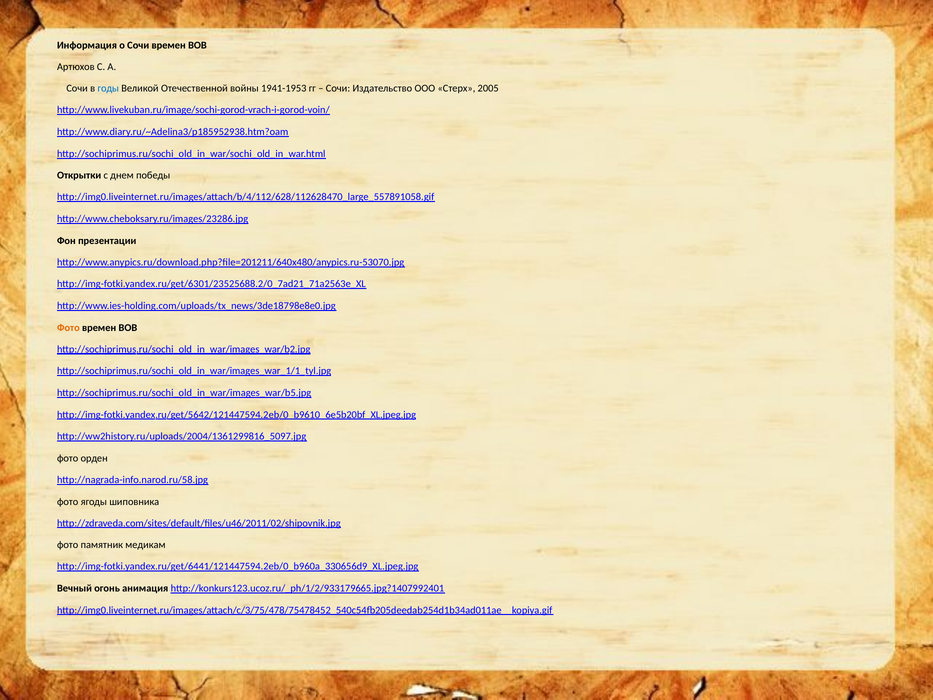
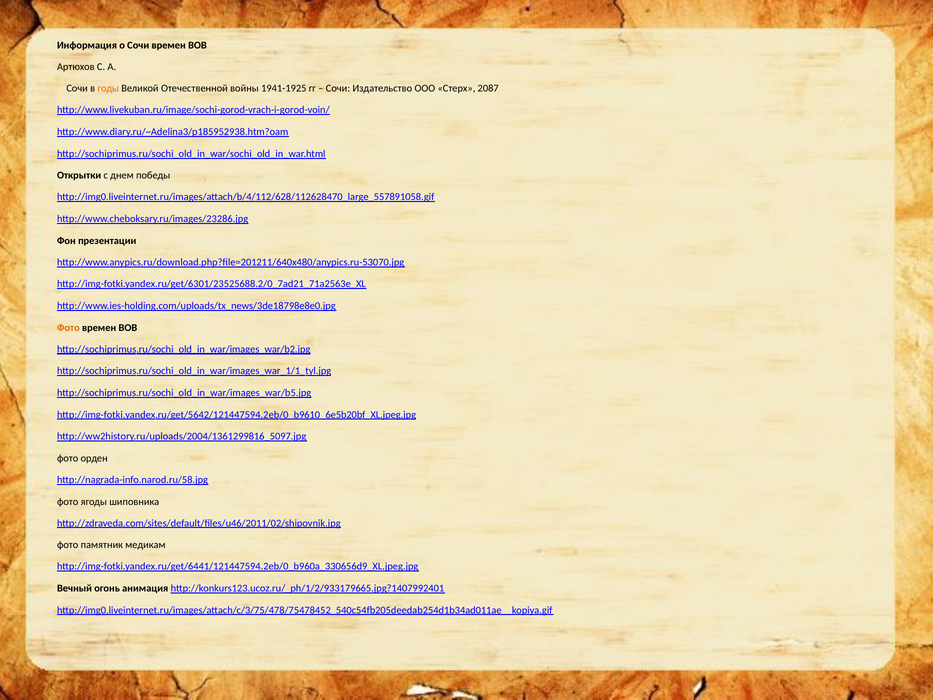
годы colour: blue -> orange
1941-1953: 1941-1953 -> 1941-1925
2005: 2005 -> 2087
